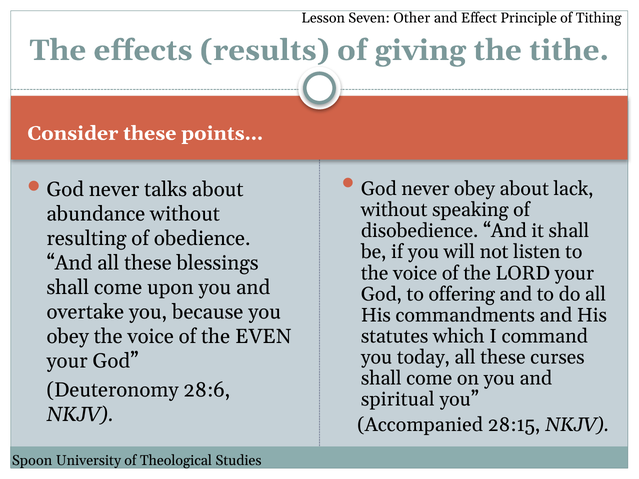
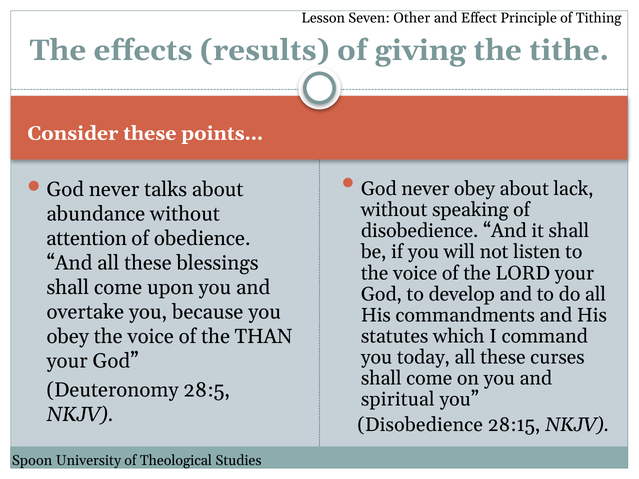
resulting: resulting -> attention
offering: offering -> develop
EVEN: EVEN -> THAN
28:6: 28:6 -> 28:5
Accompanied at (420, 425): Accompanied -> Disobedience
